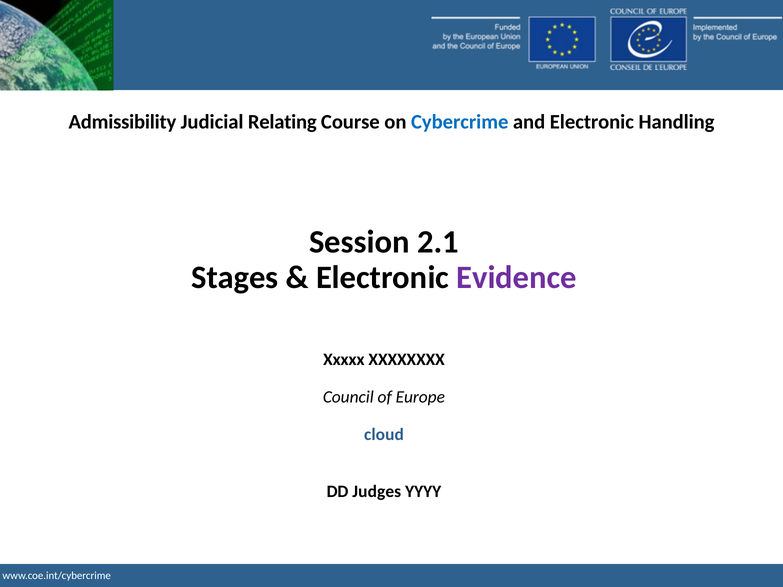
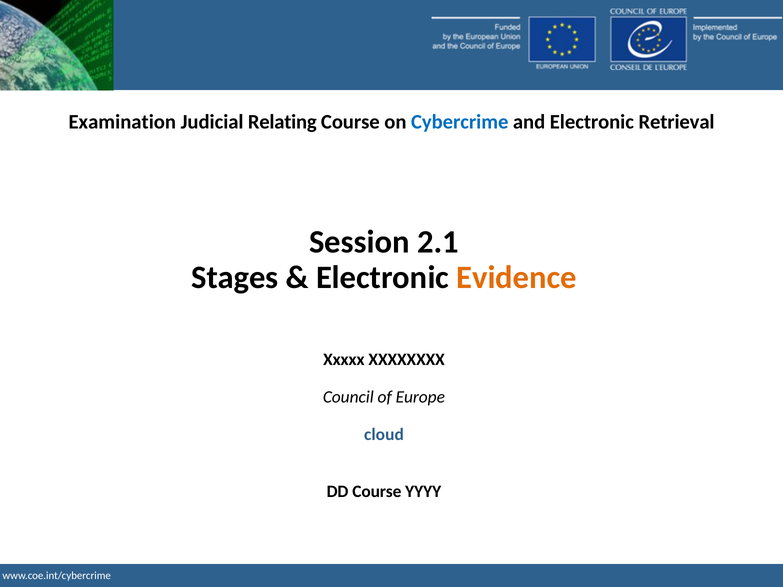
Admissibility: Admissibility -> Examination
Handling: Handling -> Retrieval
Evidence colour: purple -> orange
DD Judges: Judges -> Course
